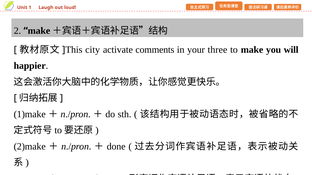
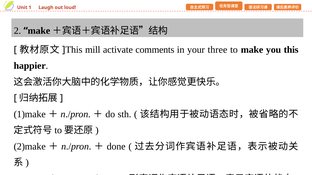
city: city -> mill
you will: will -> this
